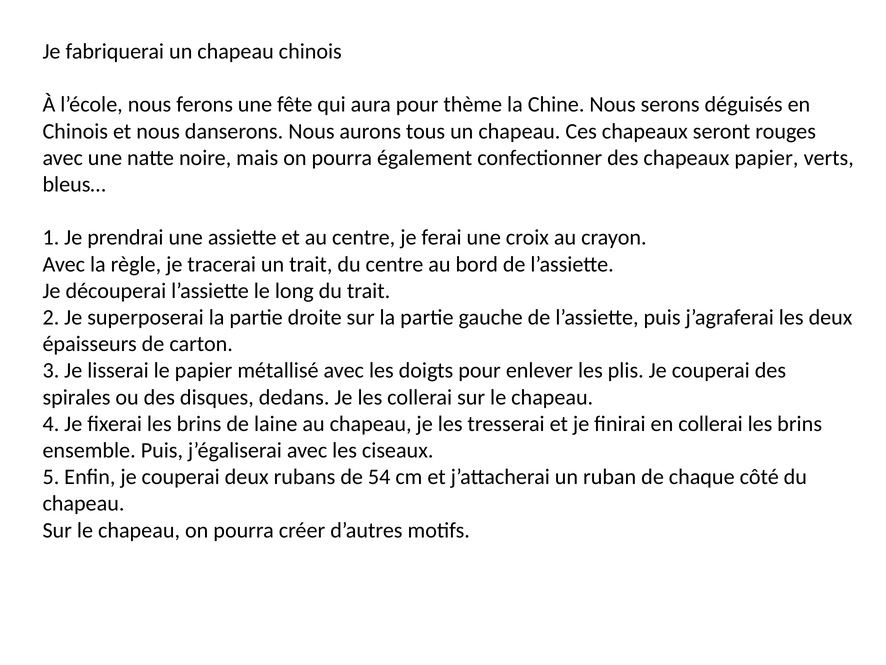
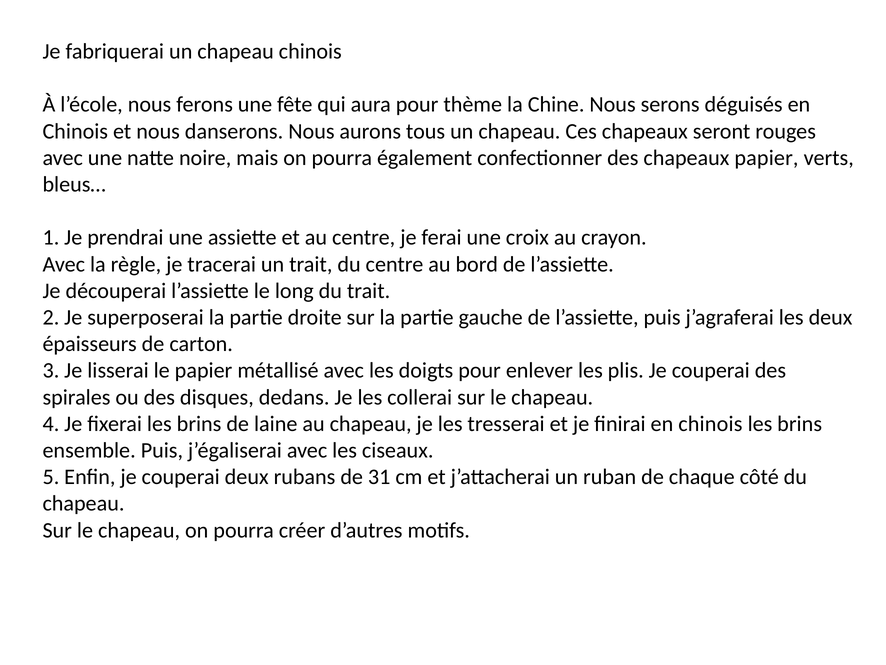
finirai en collerai: collerai -> chinois
54: 54 -> 31
